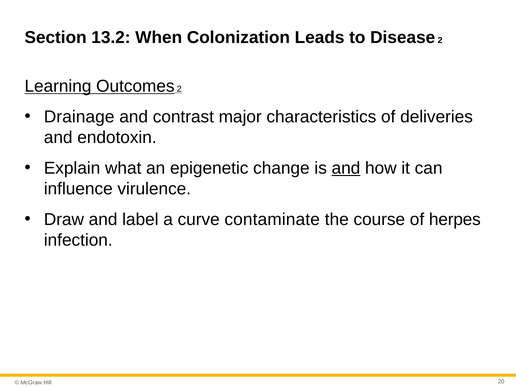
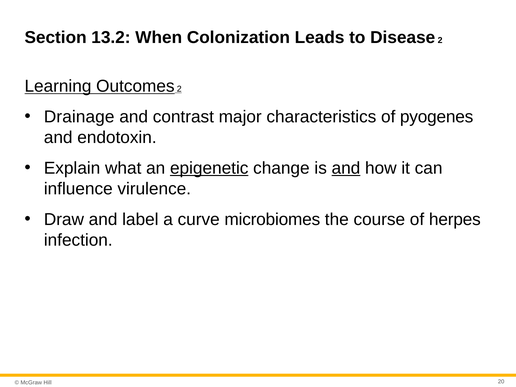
deliveries: deliveries -> pyogenes
epigenetic underline: none -> present
contaminate: contaminate -> microbiomes
